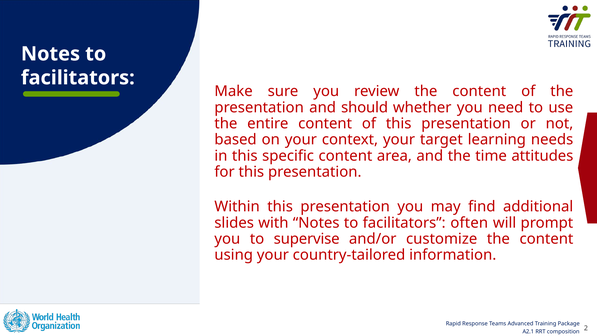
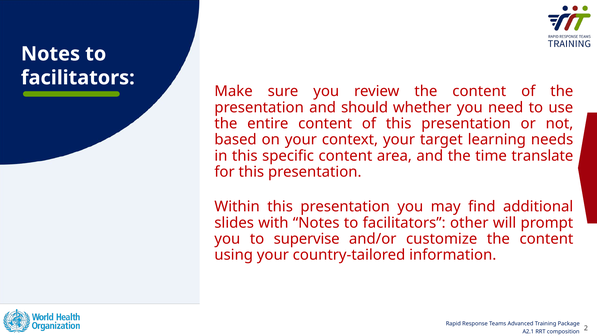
attitudes: attitudes -> translate
often: often -> other
